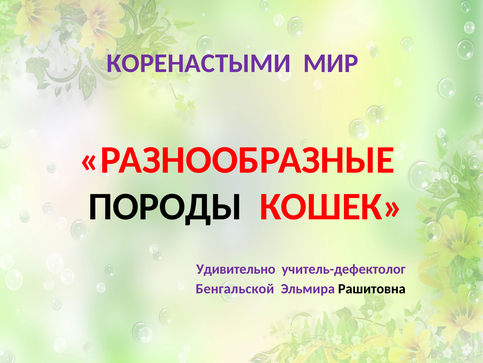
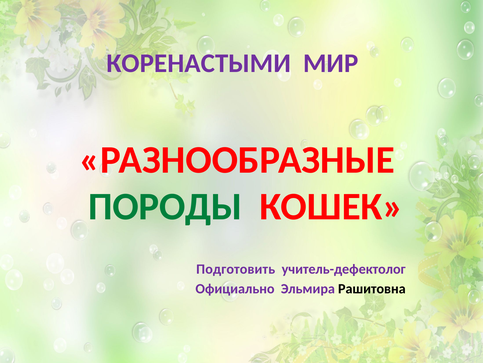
ПОРОДЫ colour: black -> green
Удивительно: Удивительно -> Подготовить
Бенгальской: Бенгальской -> Официально
